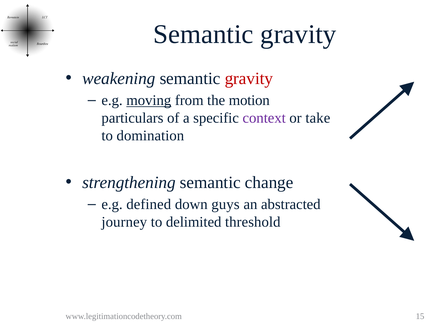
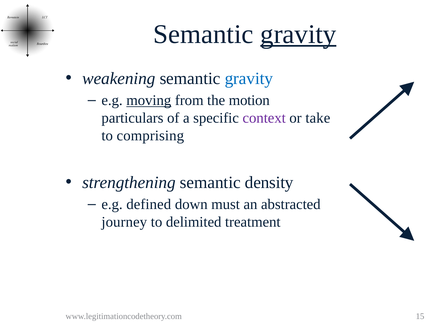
gravity at (298, 34) underline: none -> present
gravity at (249, 78) colour: red -> blue
domination: domination -> comprising
change: change -> density
guys: guys -> must
threshold: threshold -> treatment
